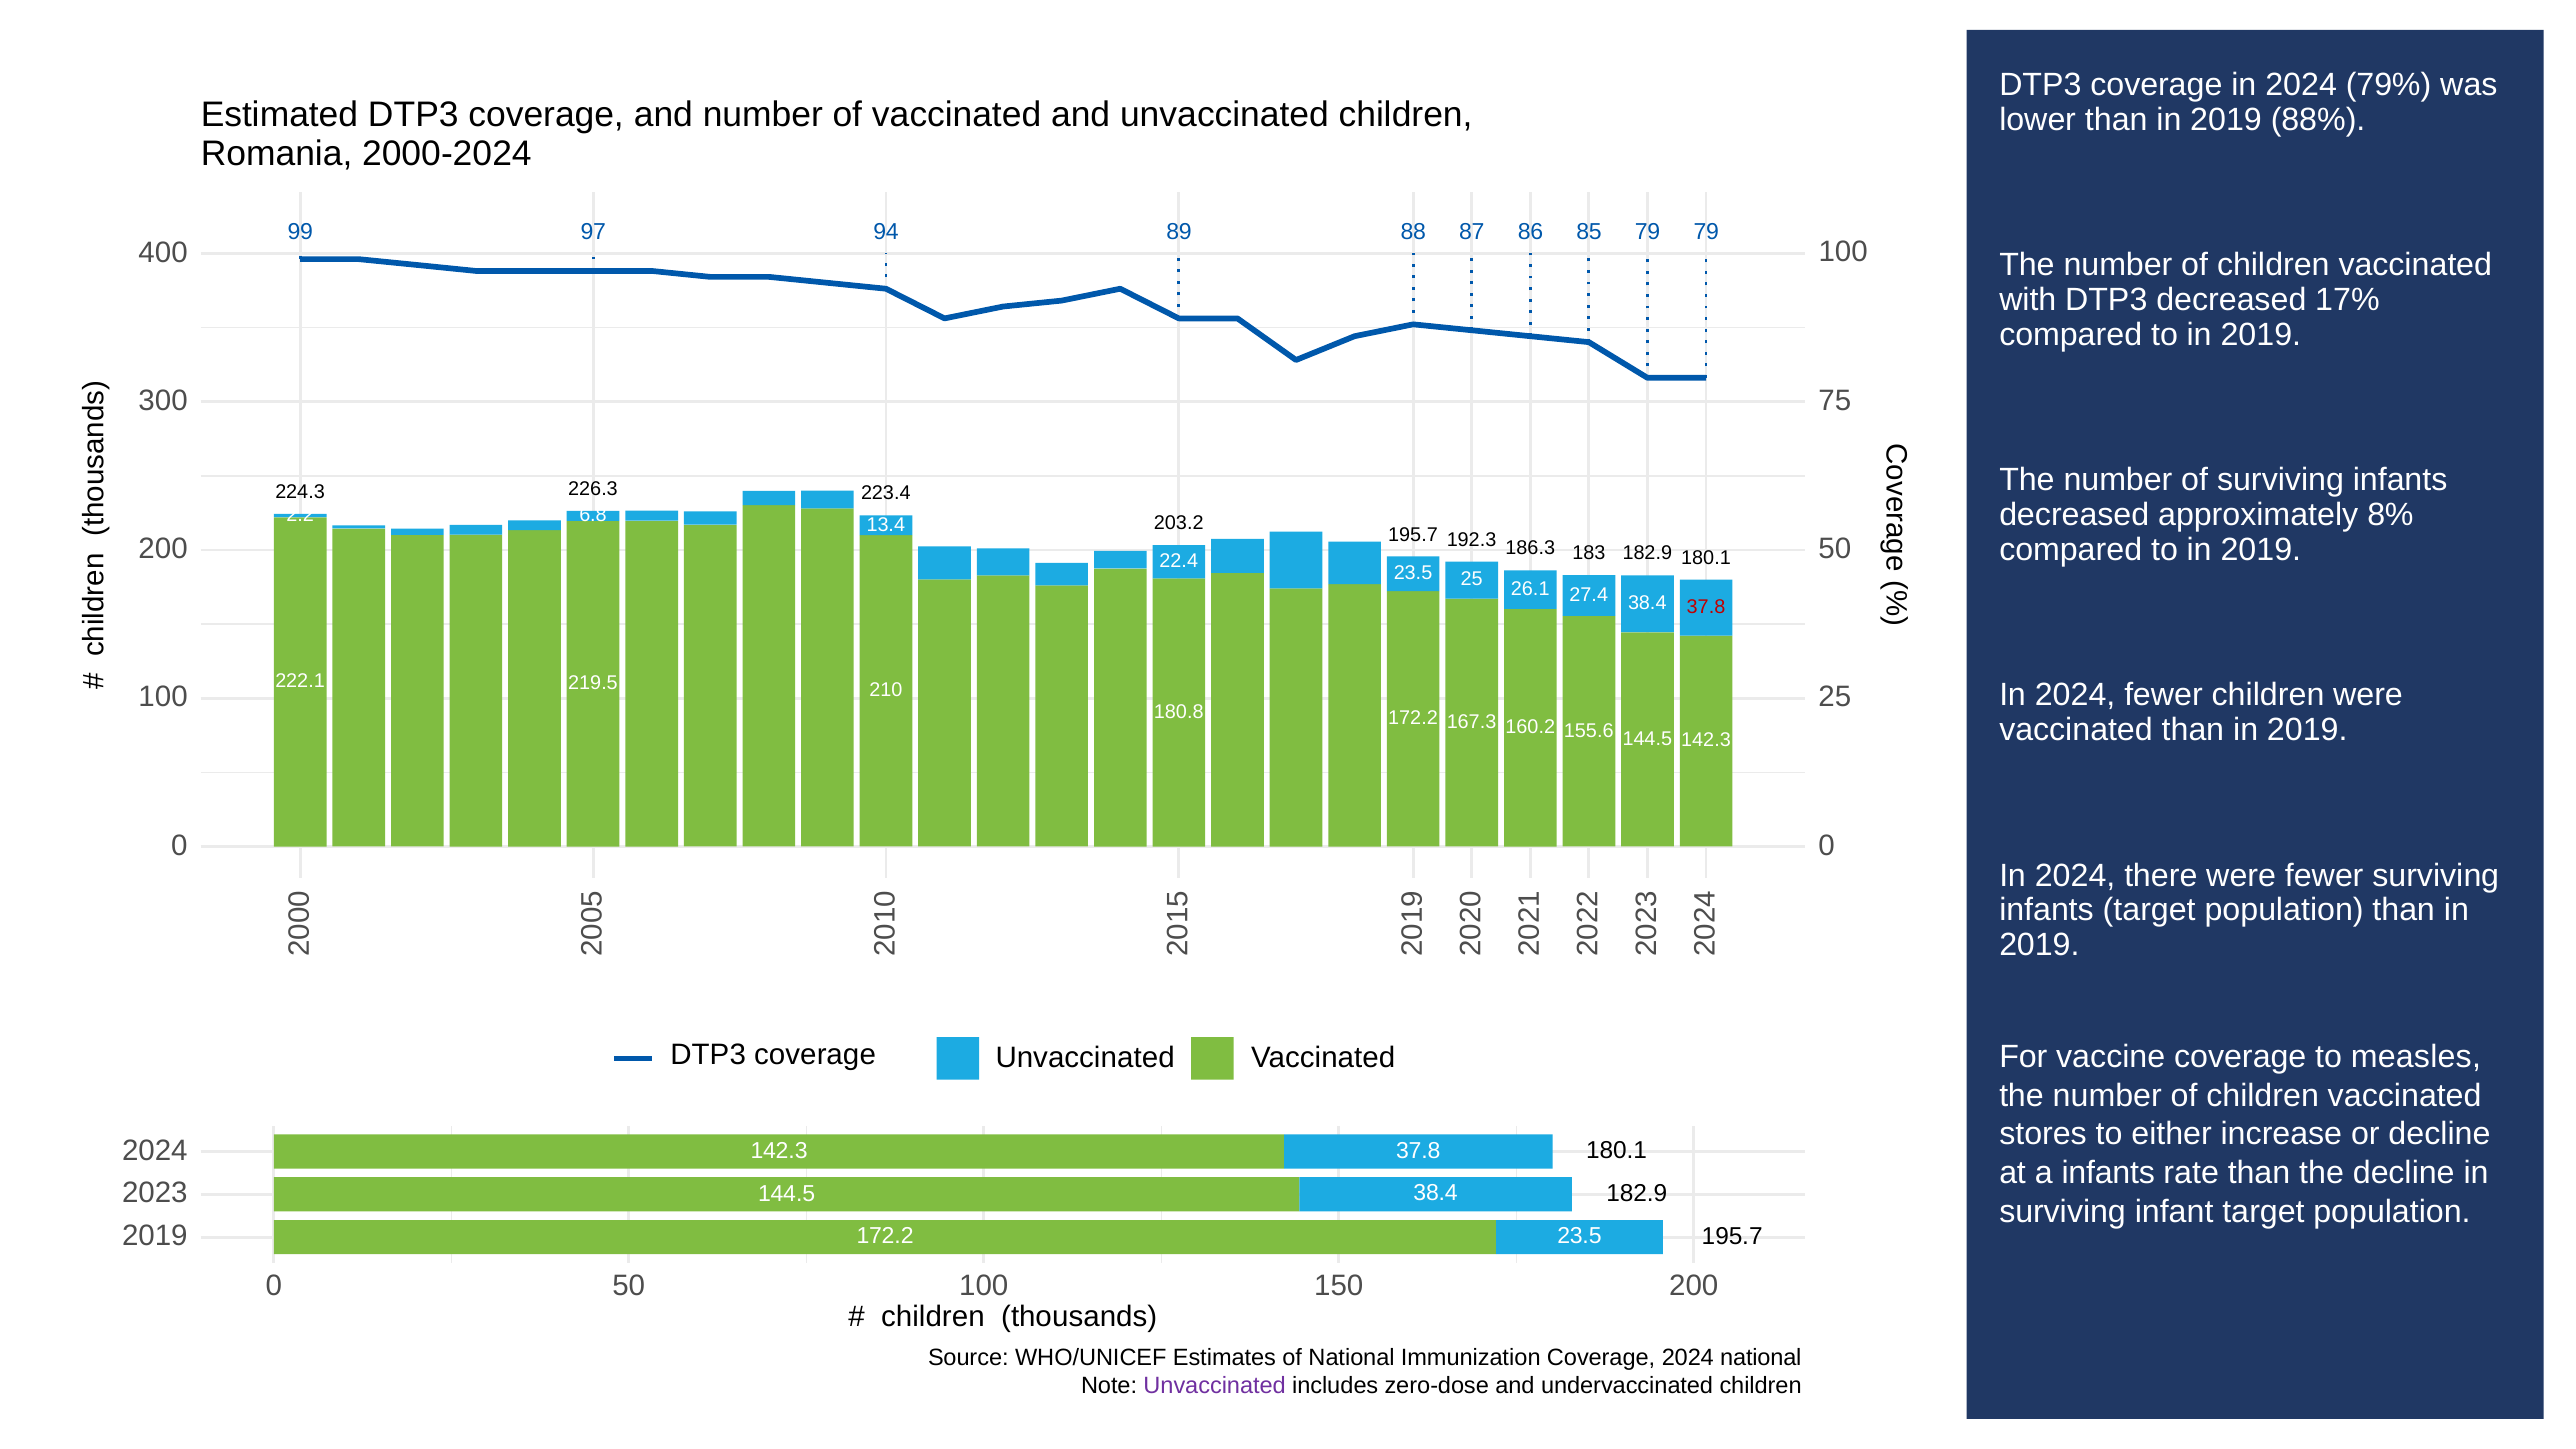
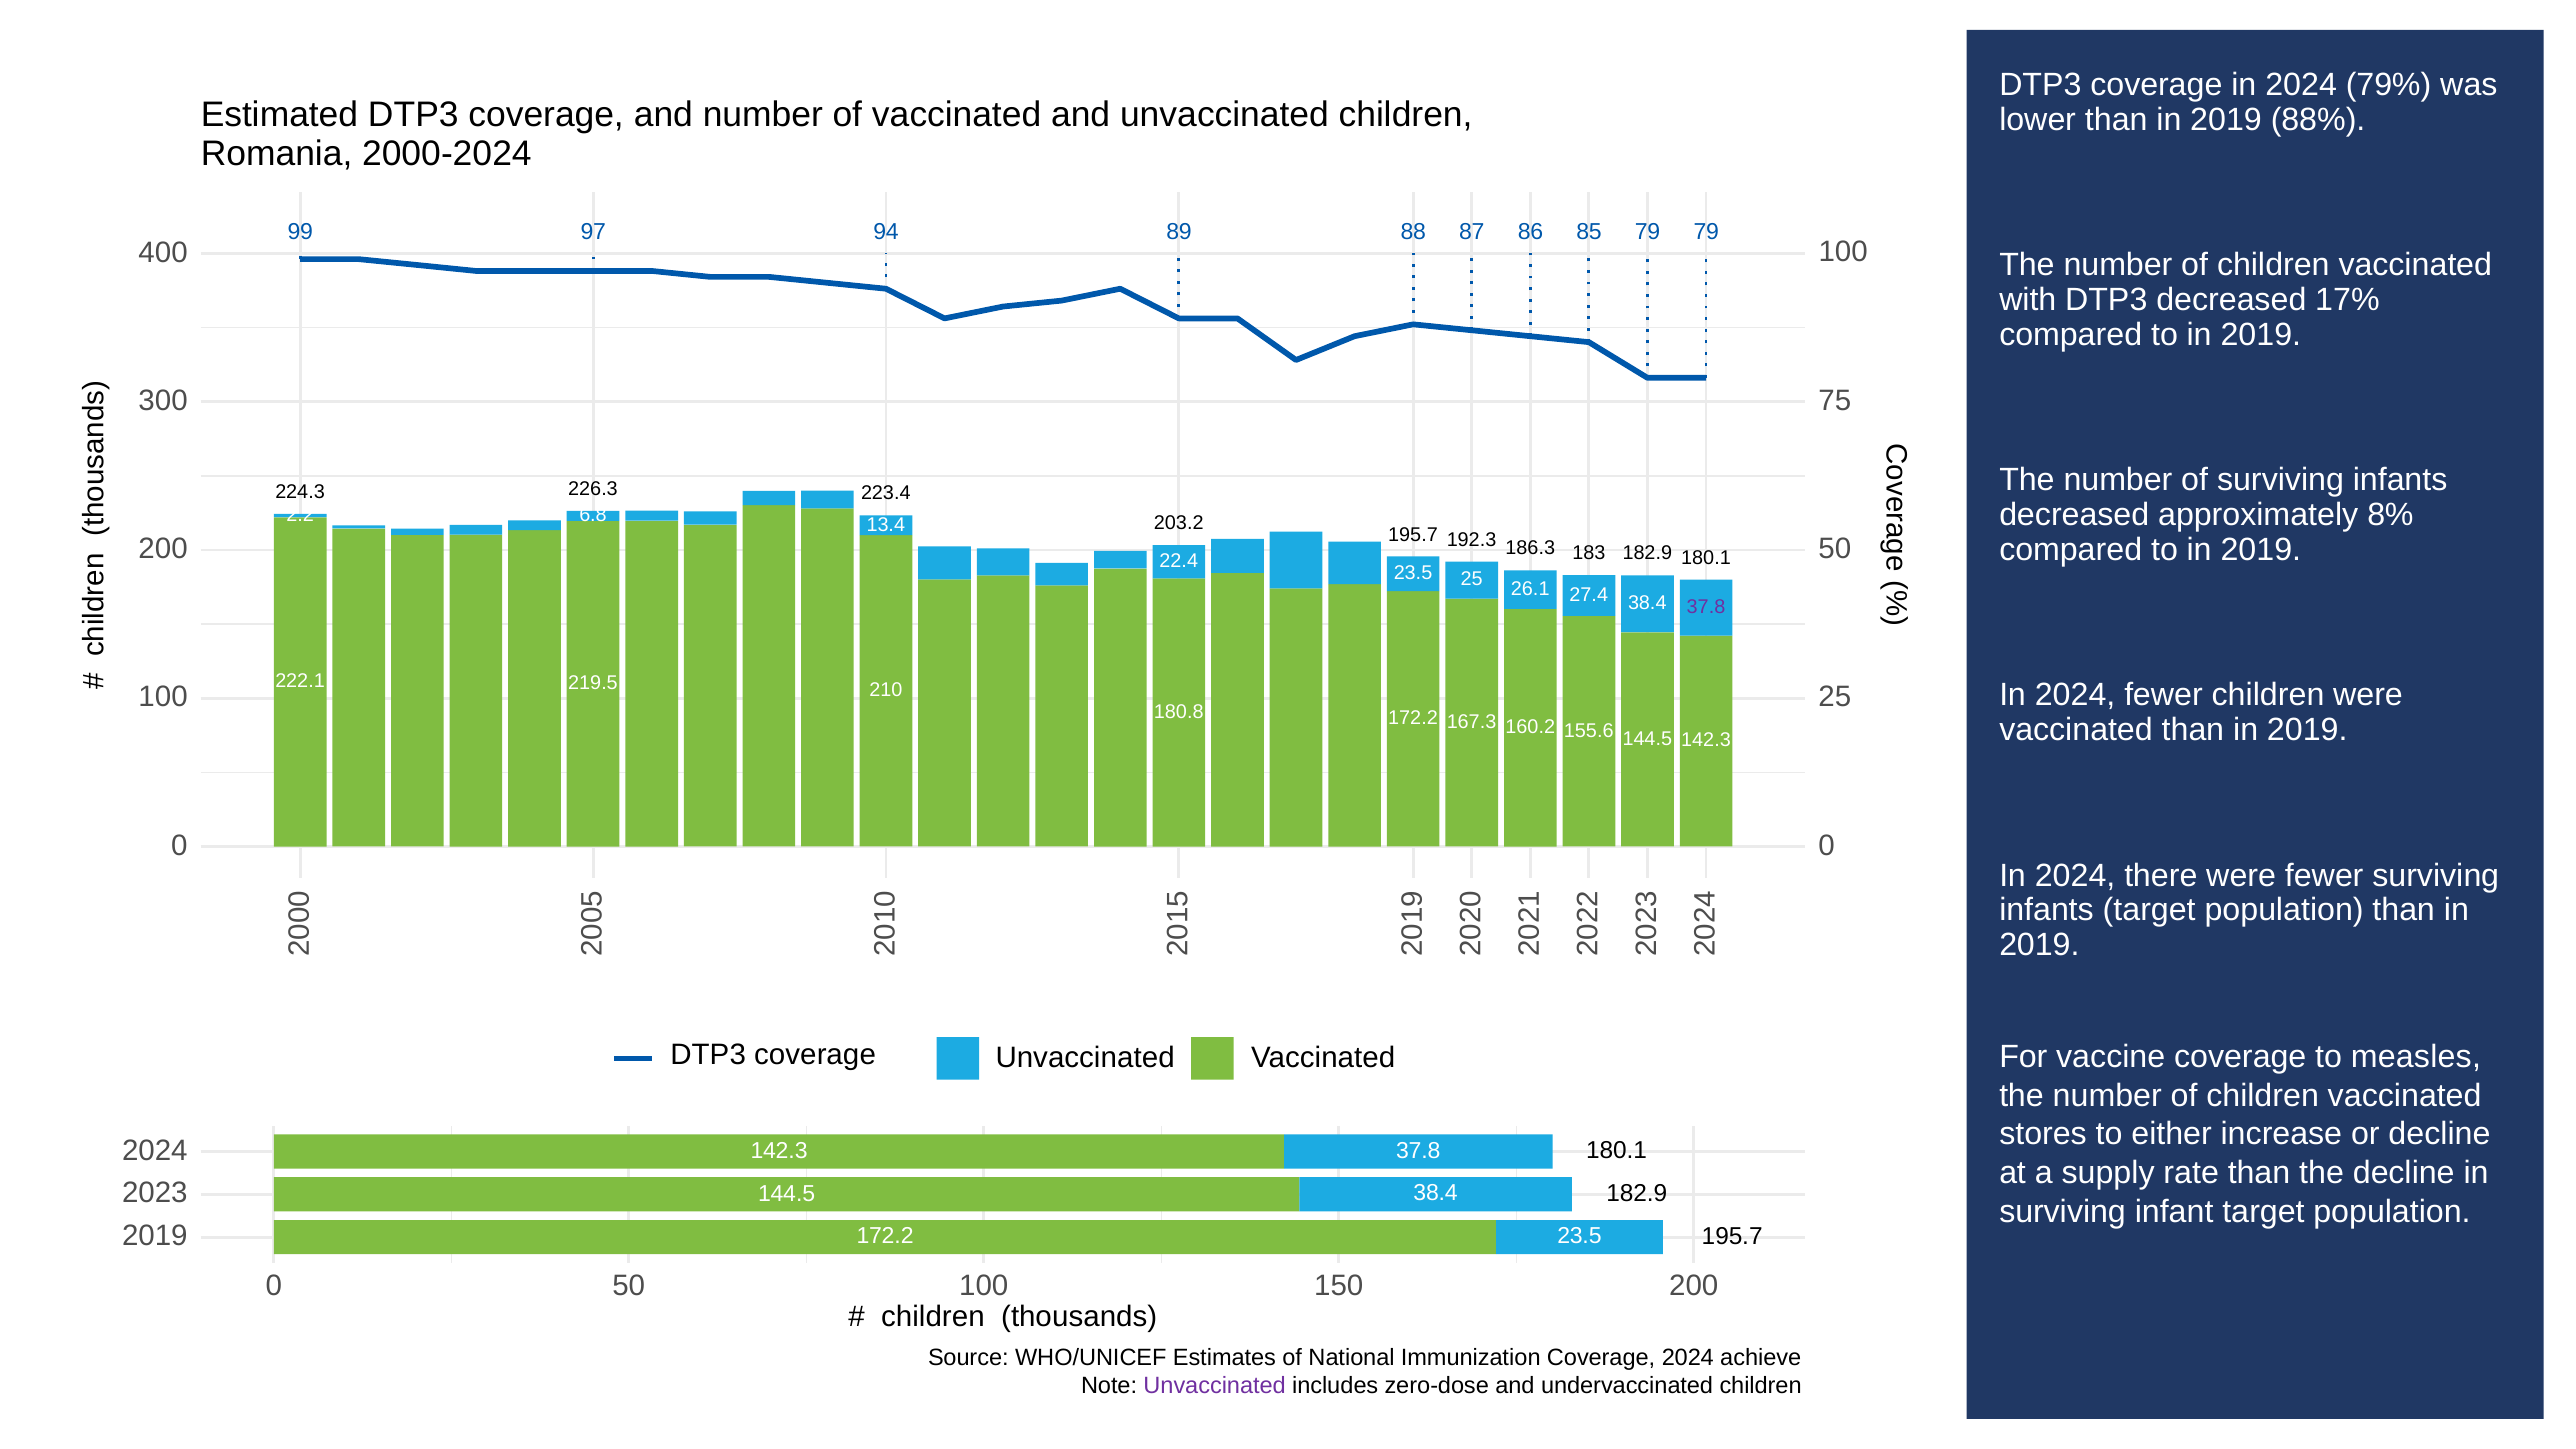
37.8 at (1706, 607) colour: red -> purple
a infants: infants -> supply
2024 national: national -> achieve
